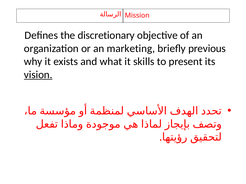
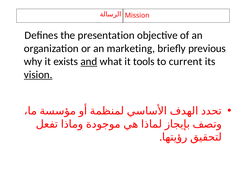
discretionary: discretionary -> presentation
and underline: none -> present
skills: skills -> tools
present: present -> current
